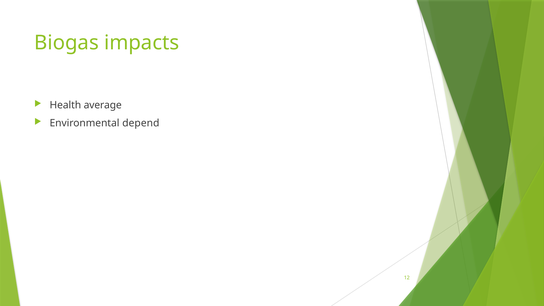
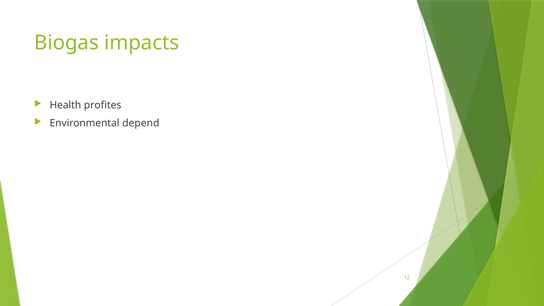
average: average -> profites
